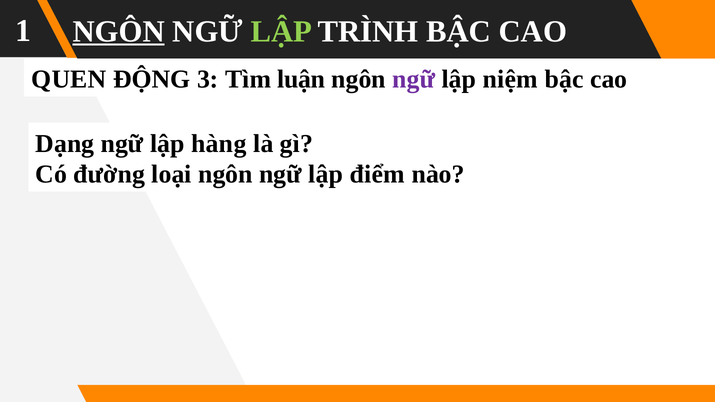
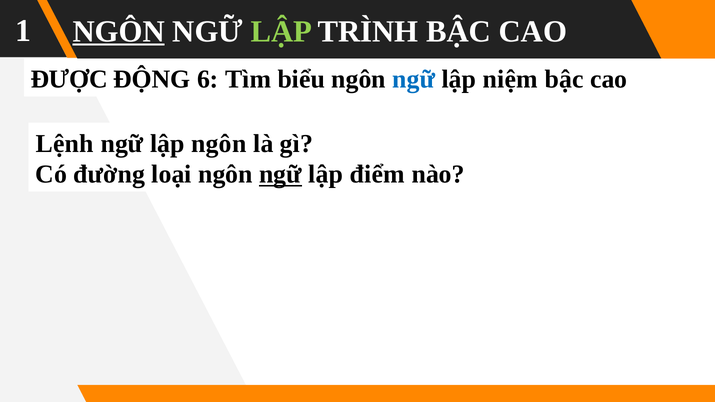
QUEN: QUEN -> ĐƯỢC
3: 3 -> 6
luận: luận -> biểu
ngữ at (414, 79) colour: purple -> blue
Dạng: Dạng -> Lệnh
lập hàng: hàng -> ngôn
ngữ at (281, 175) underline: none -> present
